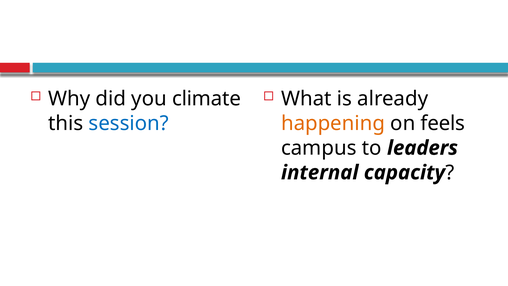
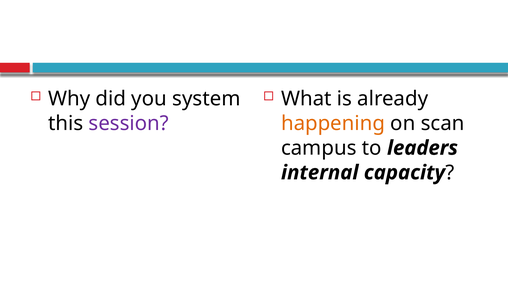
climate: climate -> system
session colour: blue -> purple
feels: feels -> scan
